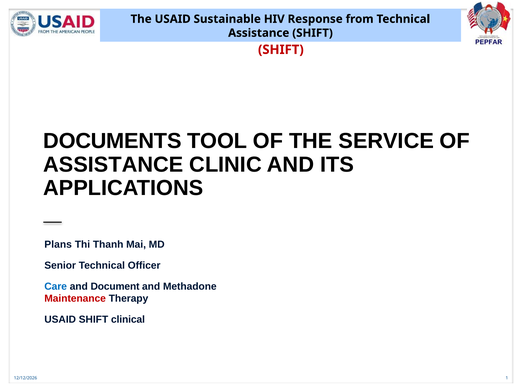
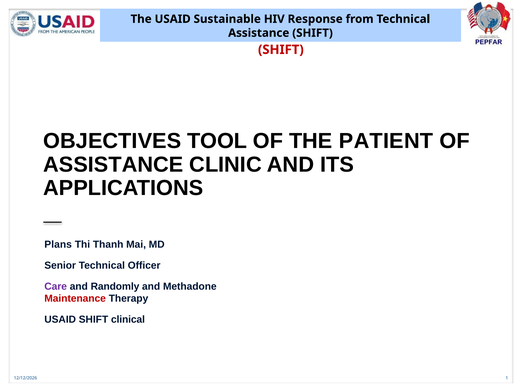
DOCUMENTS: DOCUMENTS -> OBJECTIVES
SERVICE: SERVICE -> PATIENT
Care colour: blue -> purple
Document: Document -> Randomly
